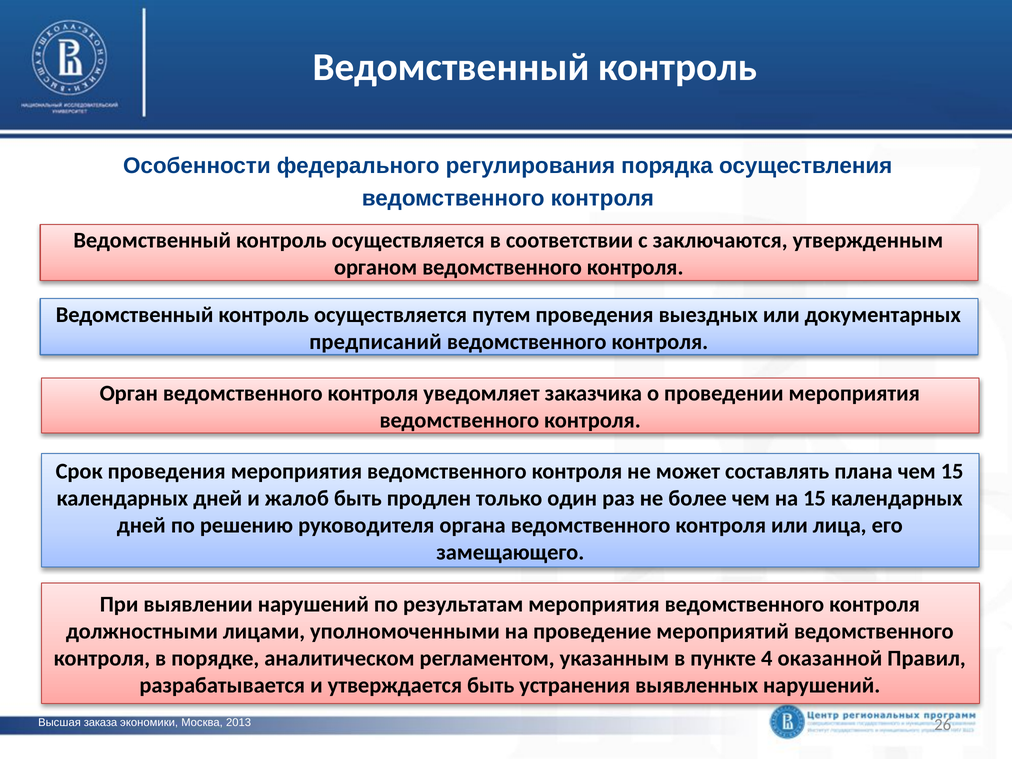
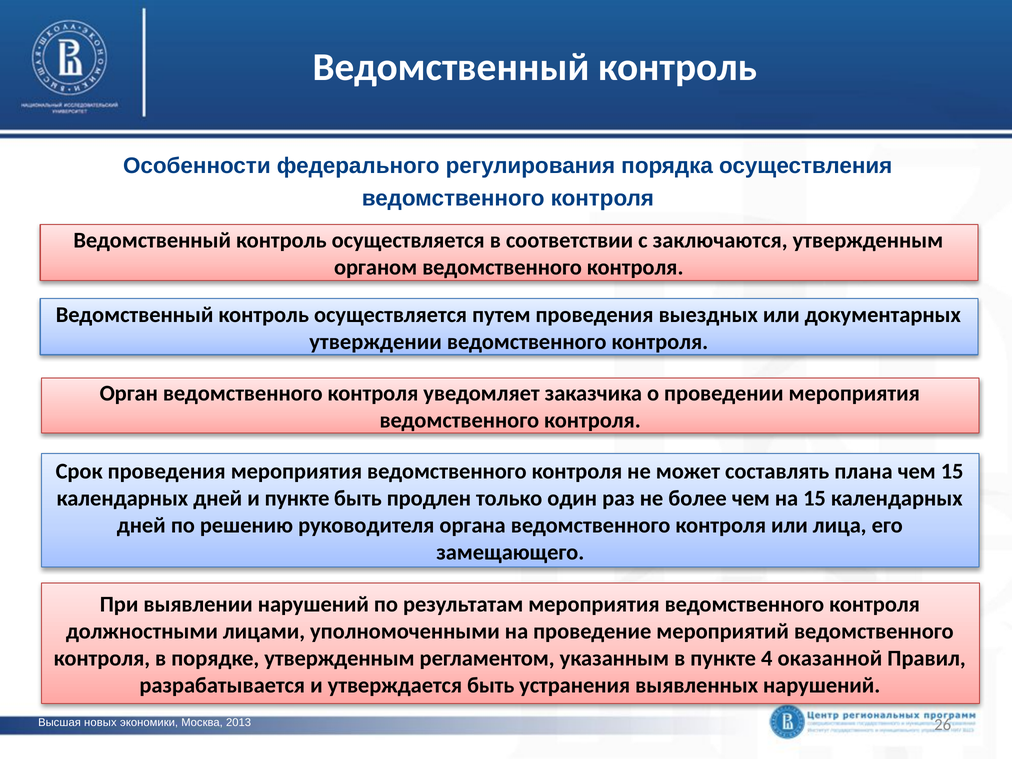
предписаний: предписаний -> утверждении
и жалоб: жалоб -> пункте
порядке аналитическом: аналитическом -> утвержденным
заказа: заказа -> новых
